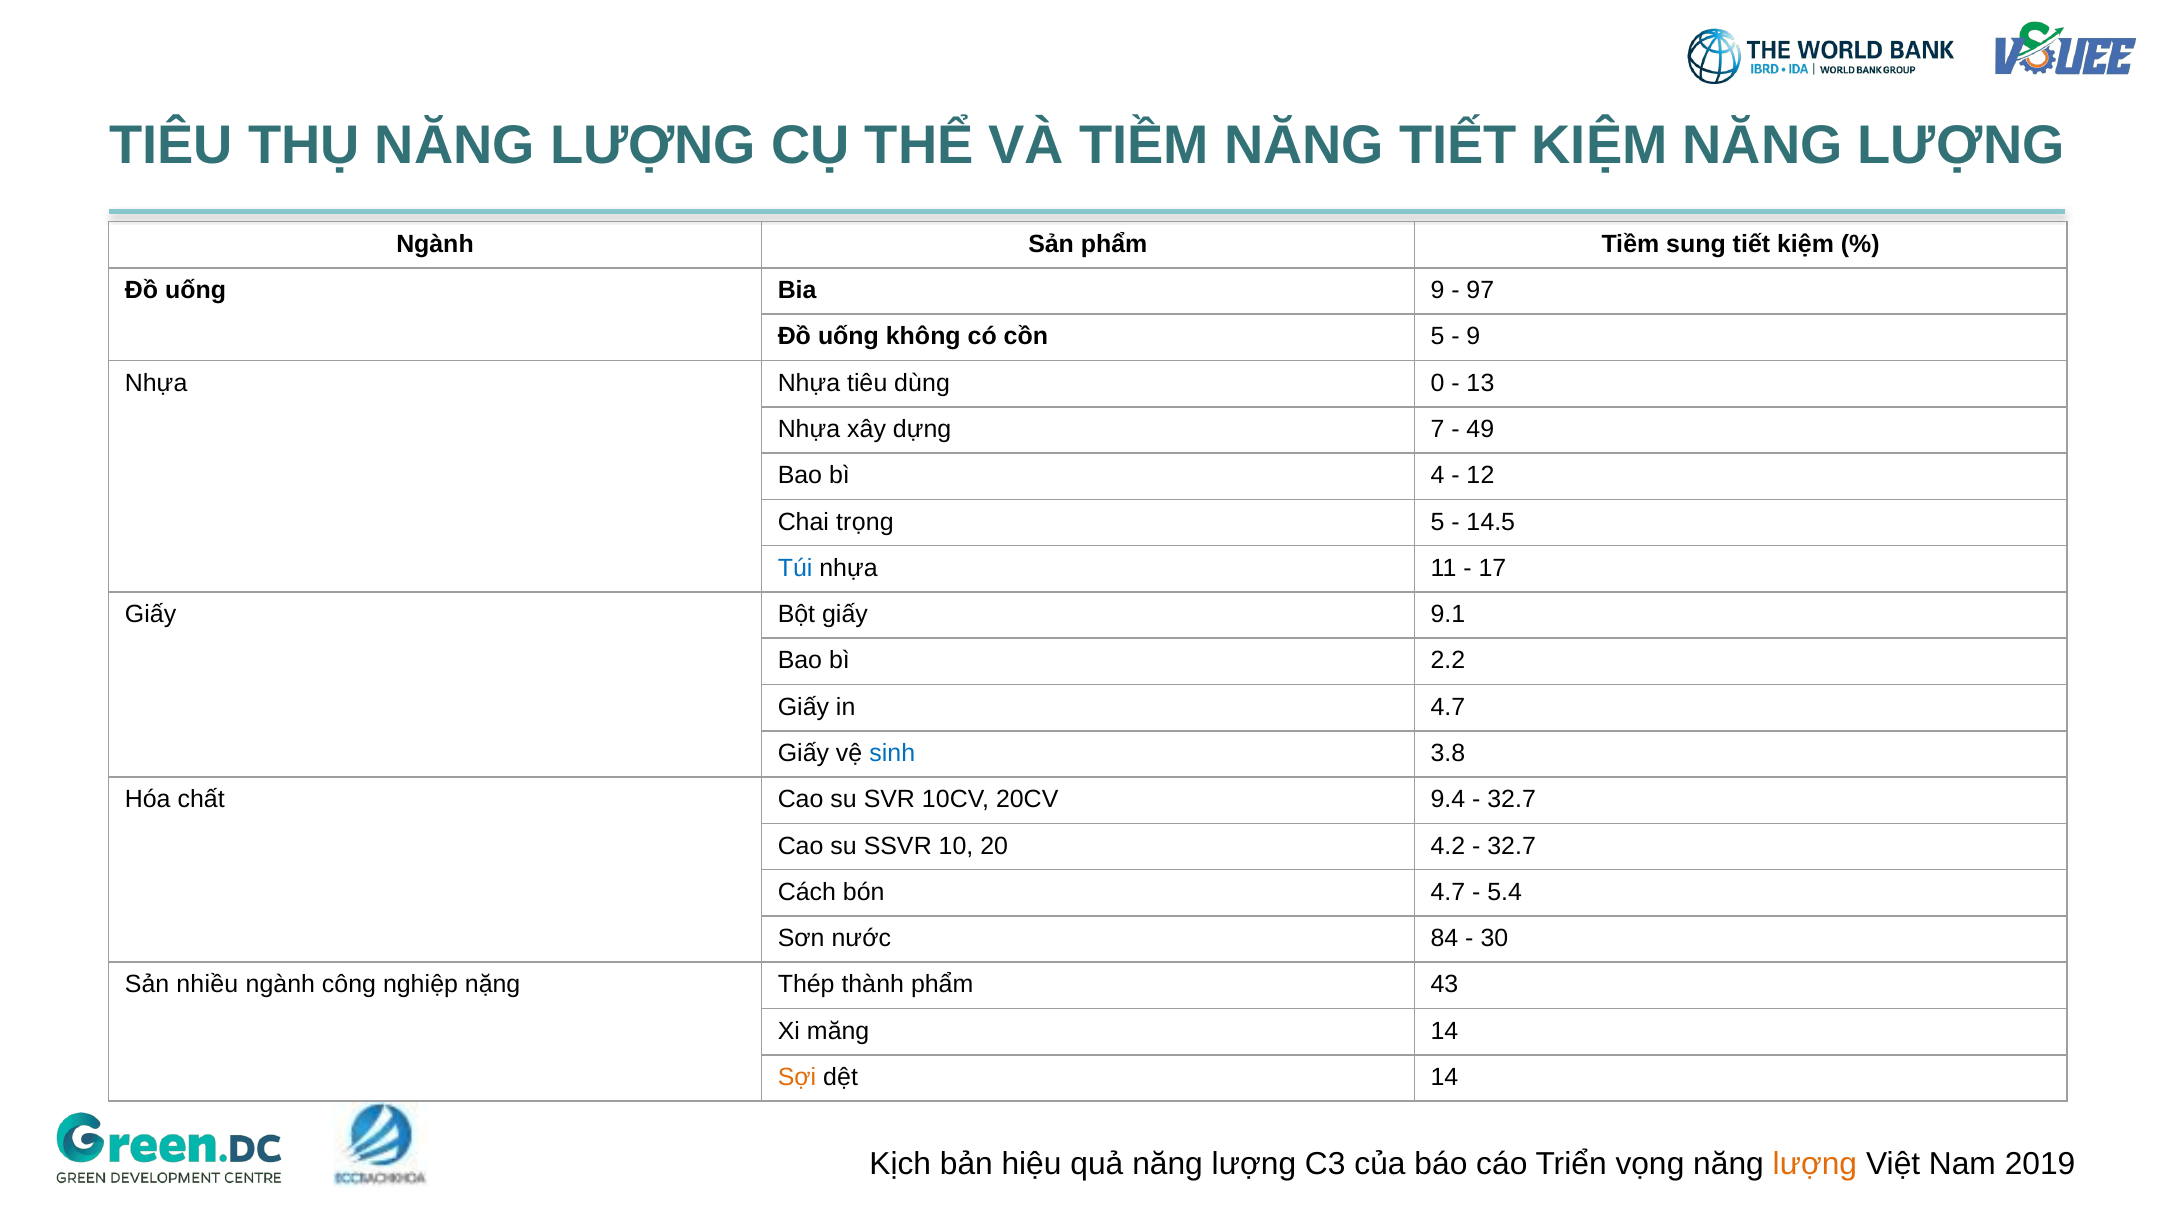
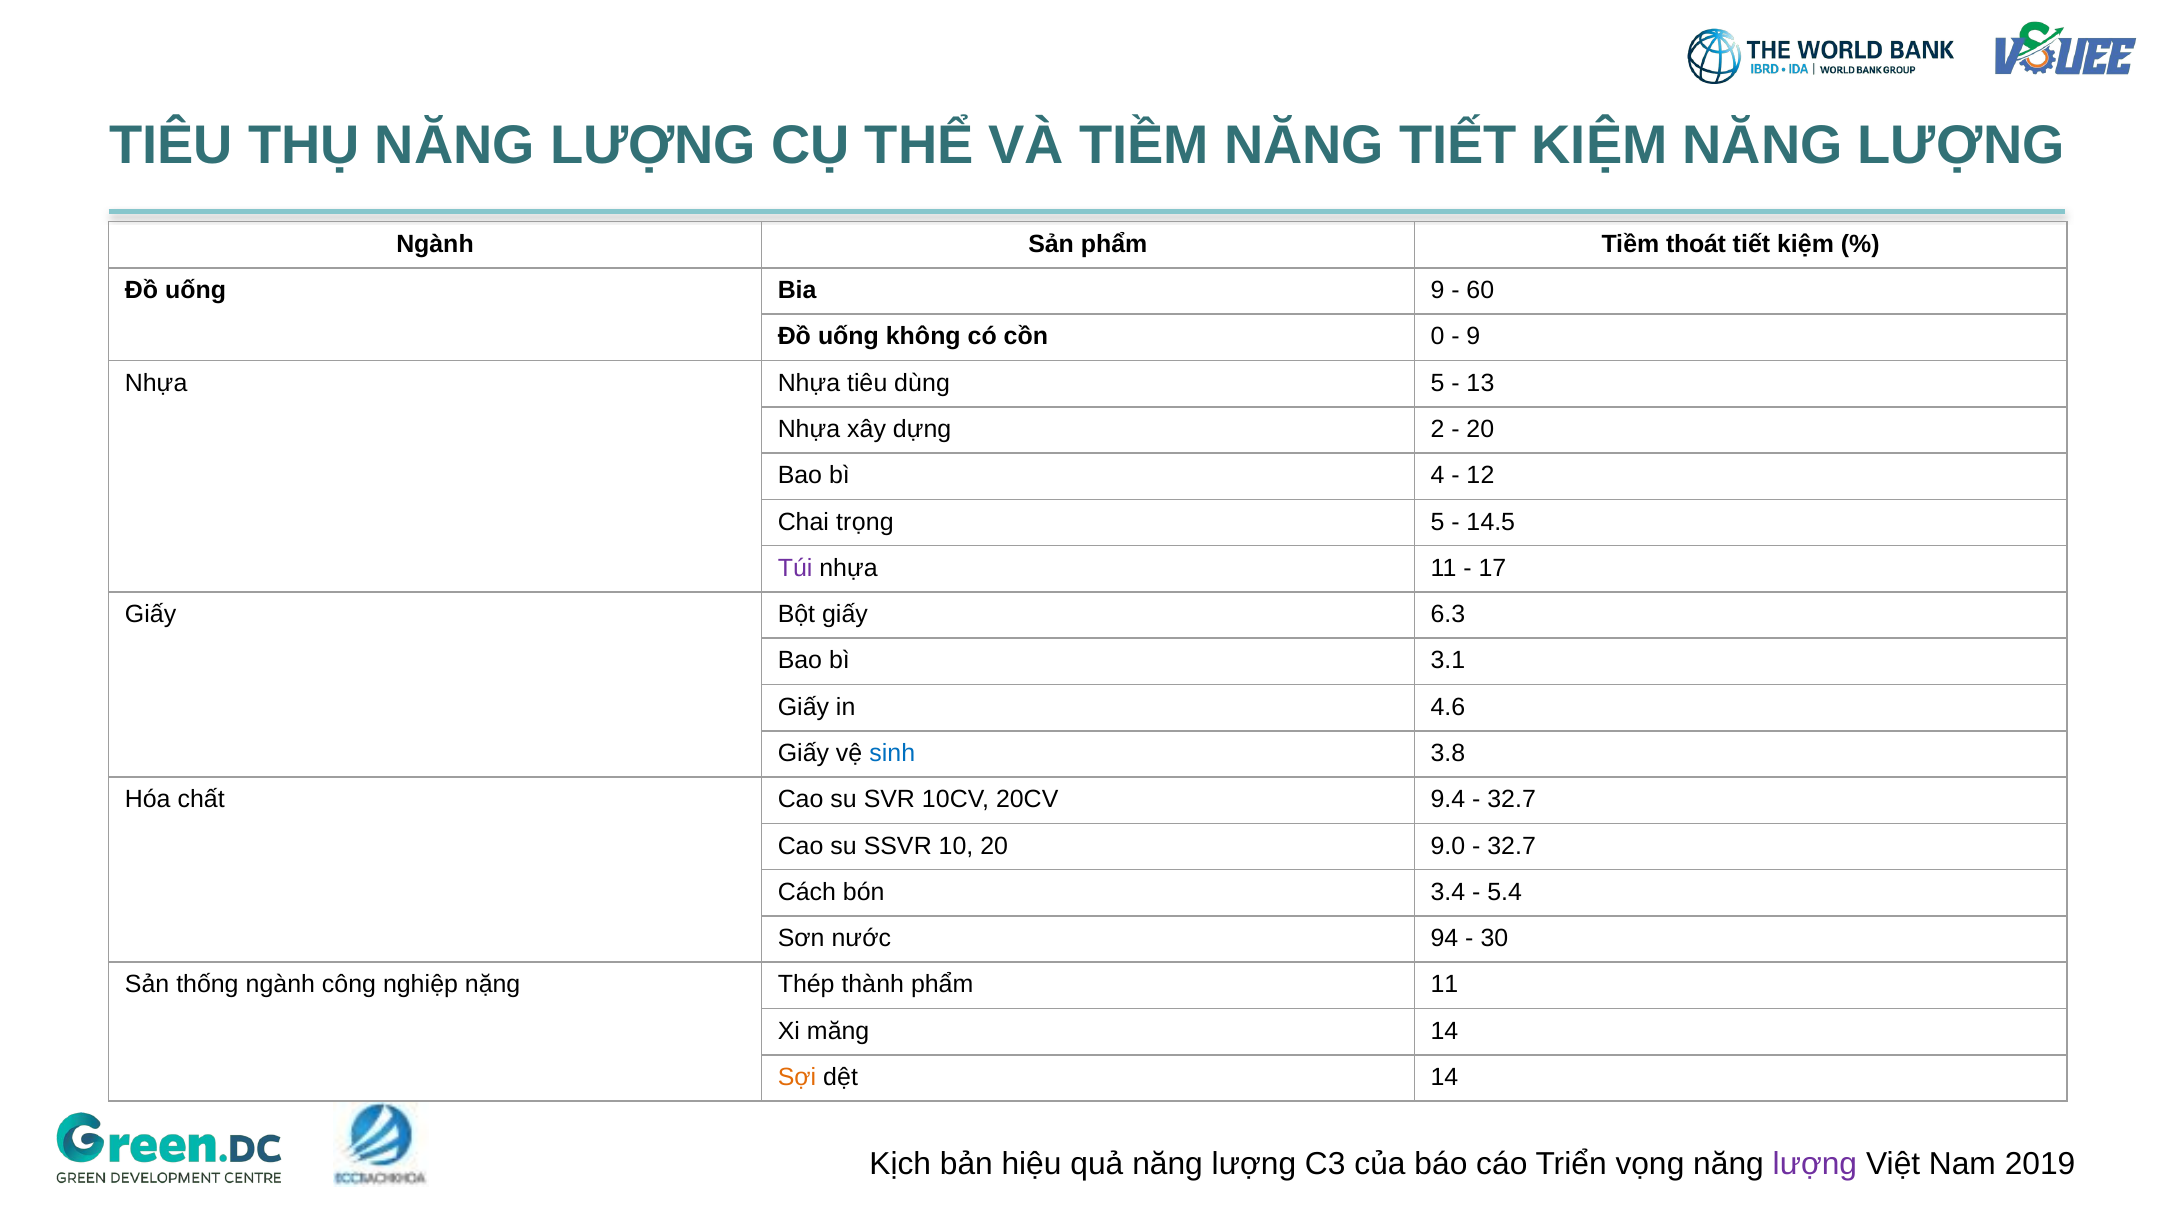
sung: sung -> thoát
97: 97 -> 60
cồn 5: 5 -> 0
dùng 0: 0 -> 5
7: 7 -> 2
49 at (1480, 429): 49 -> 20
Túi colour: blue -> purple
9.1: 9.1 -> 6.3
2.2: 2.2 -> 3.1
in 4.7: 4.7 -> 4.6
4.2: 4.2 -> 9.0
bón 4.7: 4.7 -> 3.4
84: 84 -> 94
nhiều: nhiều -> thống
phẩm 43: 43 -> 11
lượng at (1815, 1164) colour: orange -> purple
